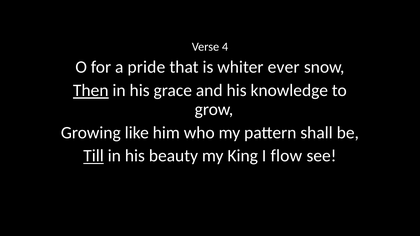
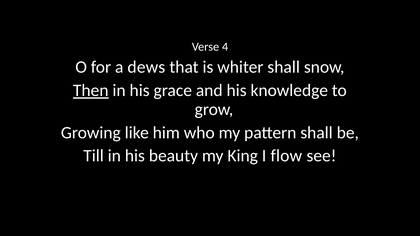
pride: pride -> dews
whiter ever: ever -> shall
Till underline: present -> none
